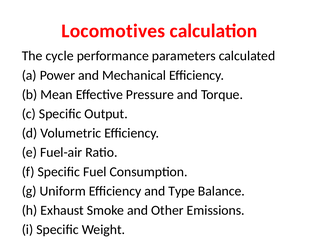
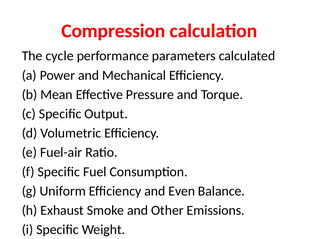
Locomotives: Locomotives -> Compression
Type: Type -> Even
